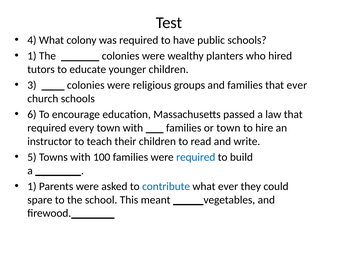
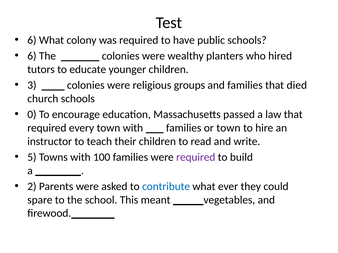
4 at (32, 40): 4 -> 6
1 at (32, 56): 1 -> 6
that ever: ever -> died
6: 6 -> 0
required at (196, 157) colour: blue -> purple
1 at (32, 187): 1 -> 2
